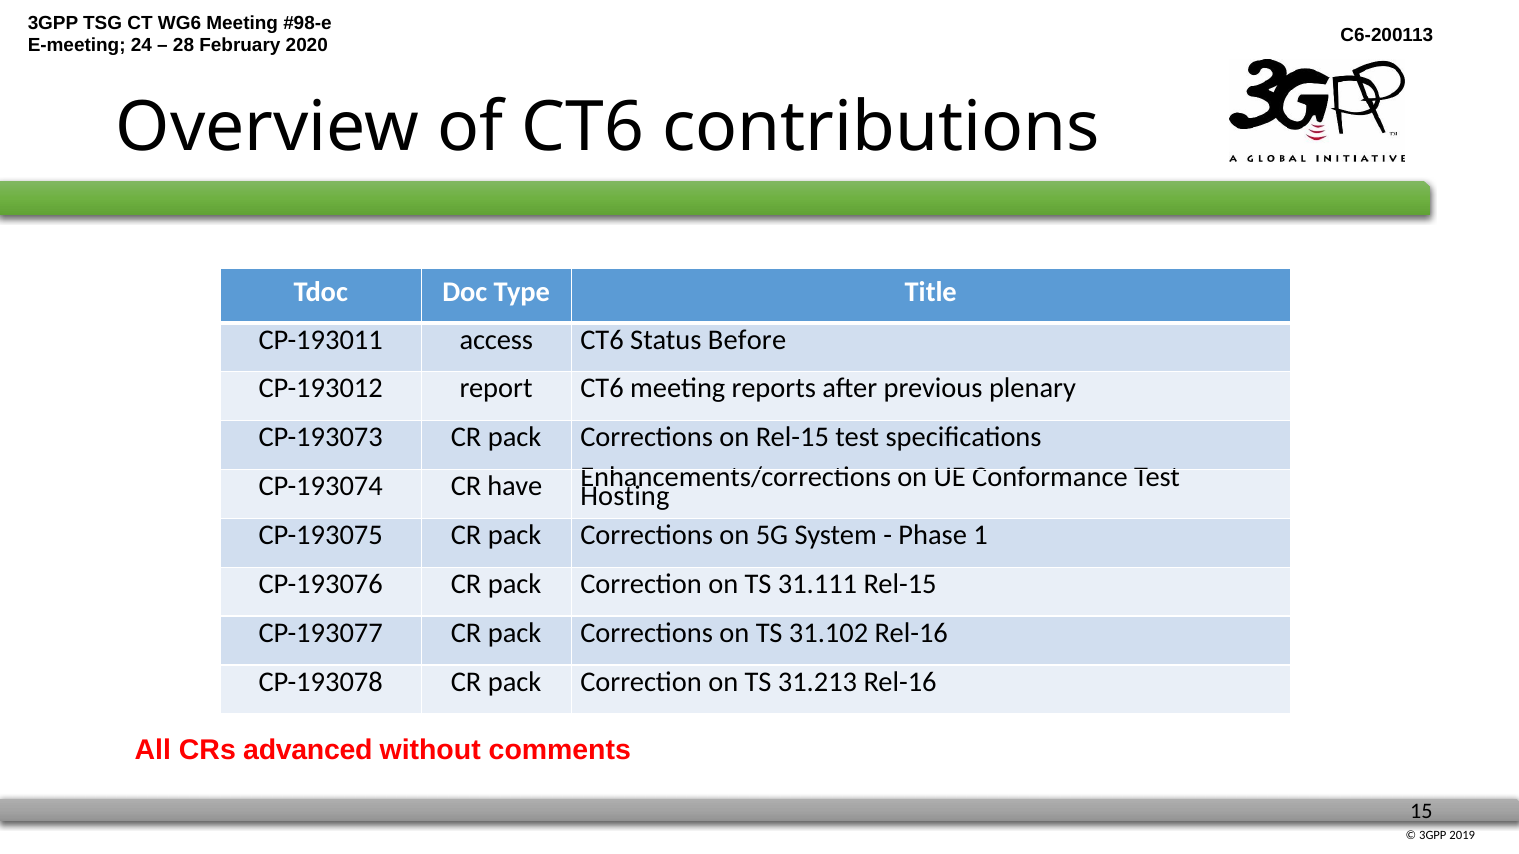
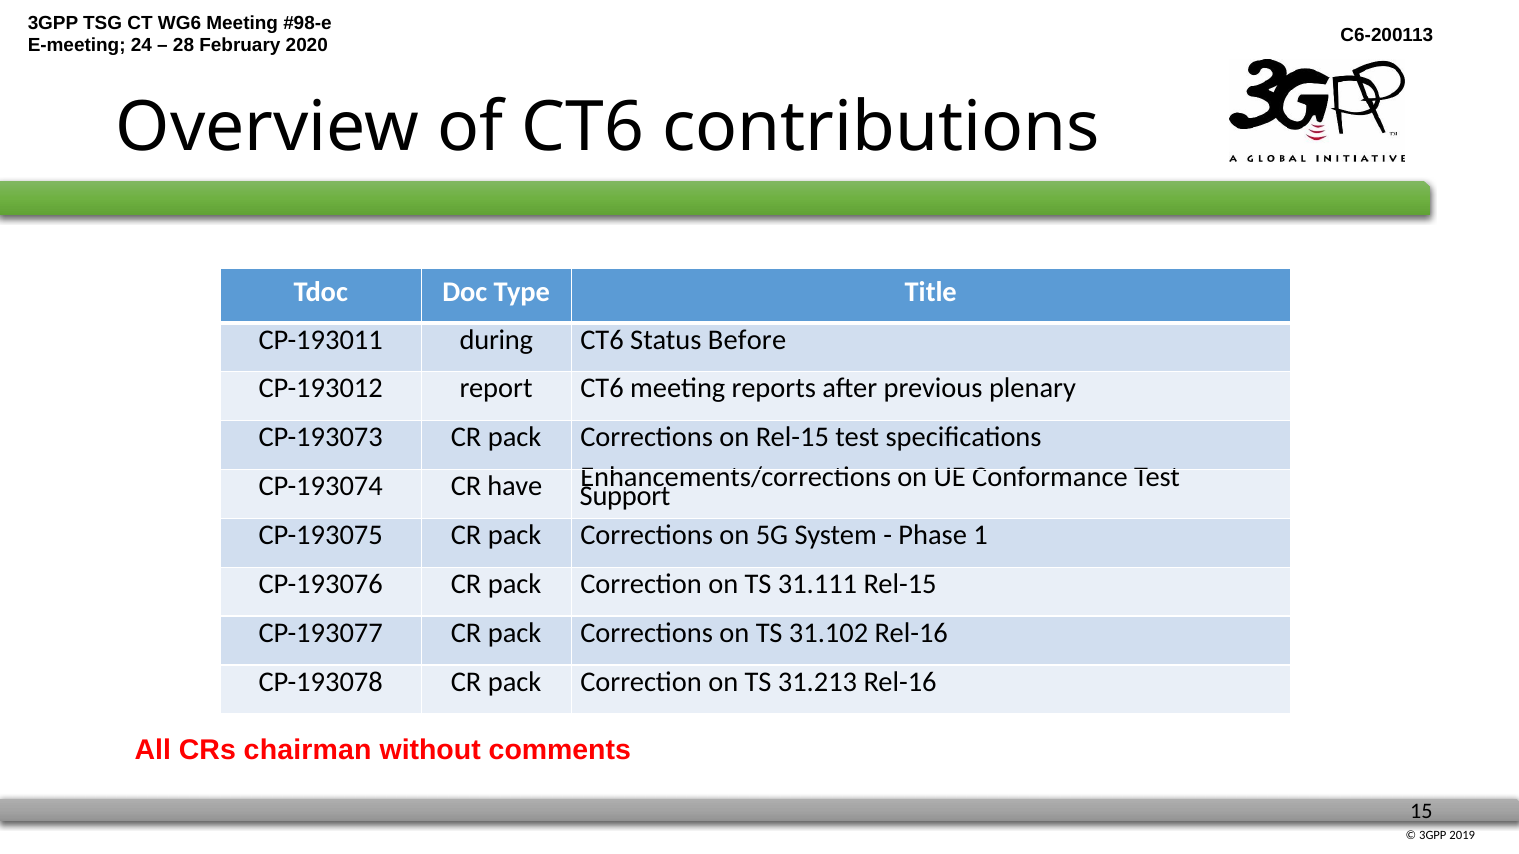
access: access -> during
Hosting: Hosting -> Support
advanced: advanced -> chairman
